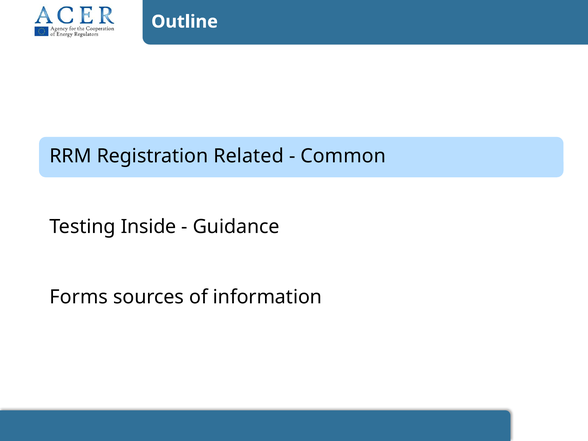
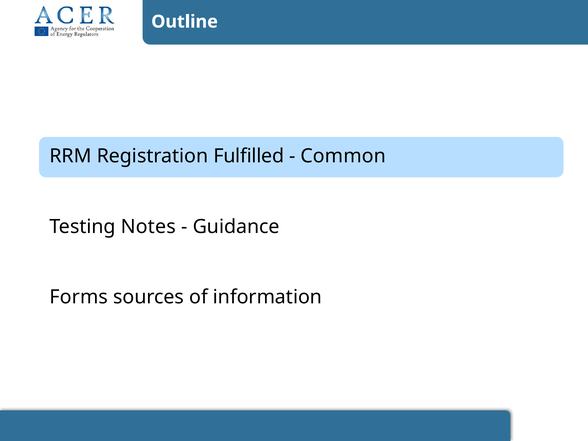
Related: Related -> Fulfilled
Inside: Inside -> Notes
